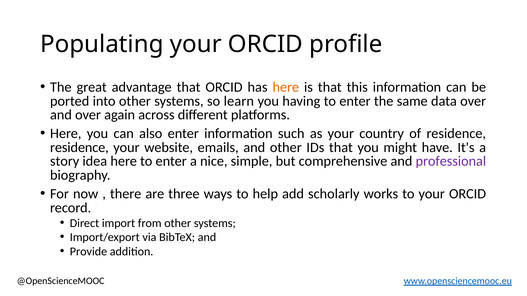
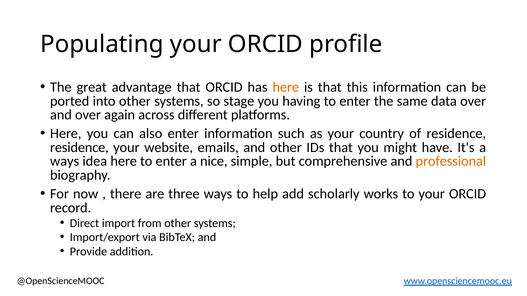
learn: learn -> stage
story at (65, 162): story -> ways
professional colour: purple -> orange
